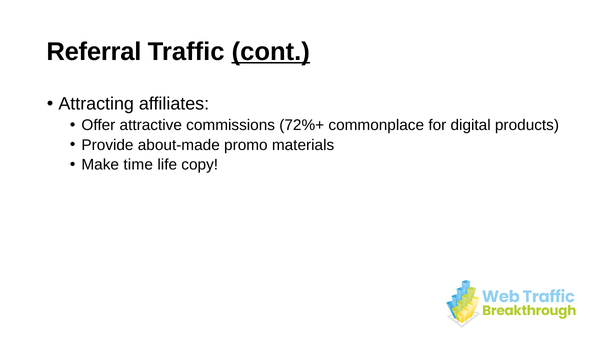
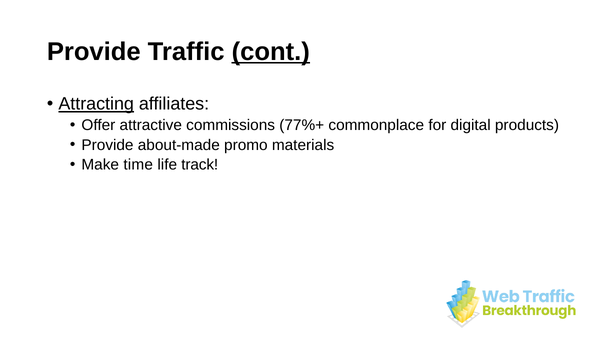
Referral at (94, 52): Referral -> Provide
Attracting underline: none -> present
72%+: 72%+ -> 77%+
copy: copy -> track
